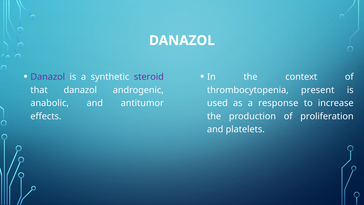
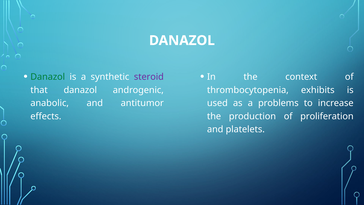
Danazol at (48, 77) colour: purple -> green
present: present -> exhibits
response: response -> problems
